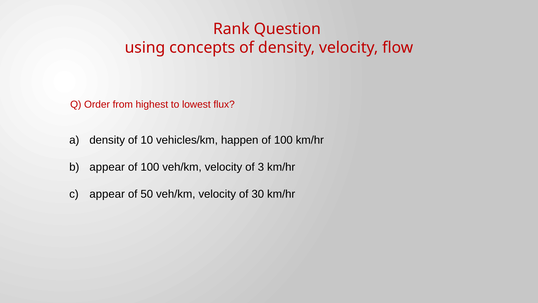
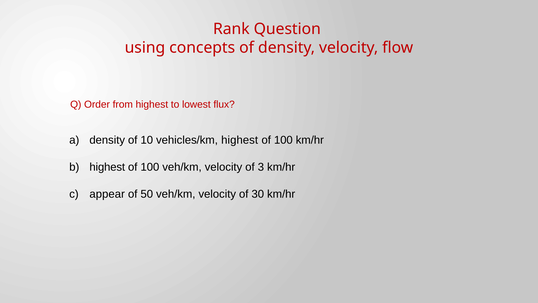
vehicles/km happen: happen -> highest
appear at (107, 167): appear -> highest
